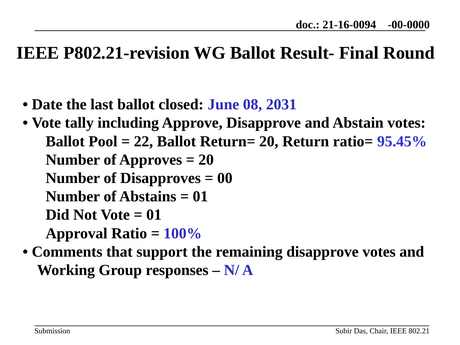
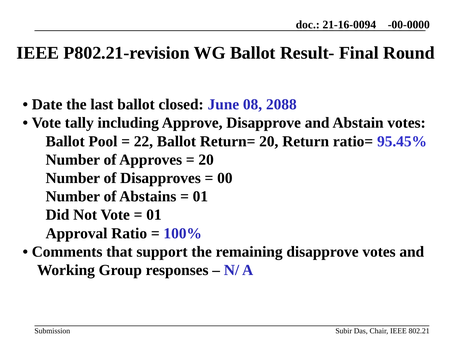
2031: 2031 -> 2088
